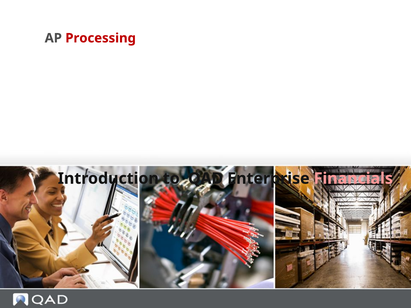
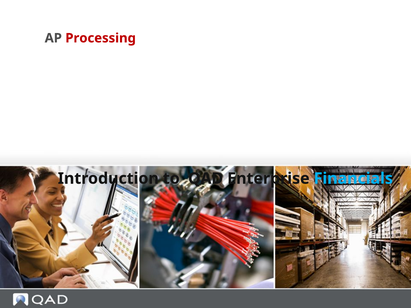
Financials colour: pink -> light blue
